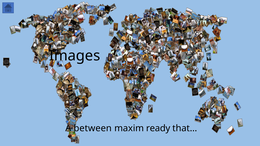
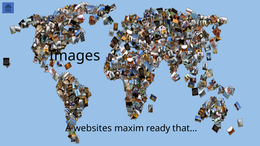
between: between -> websites
